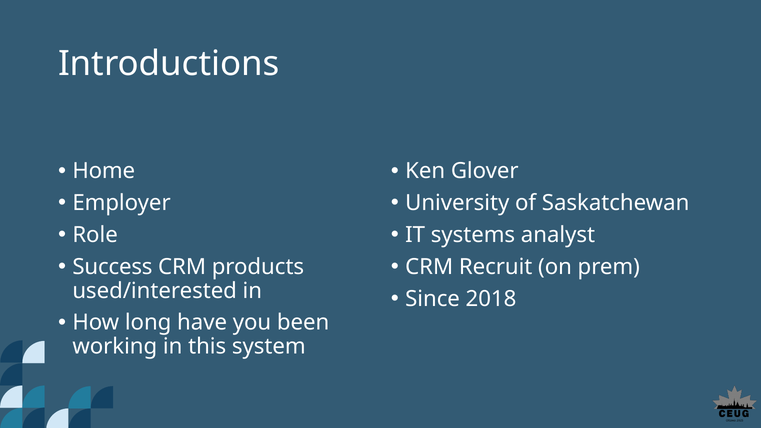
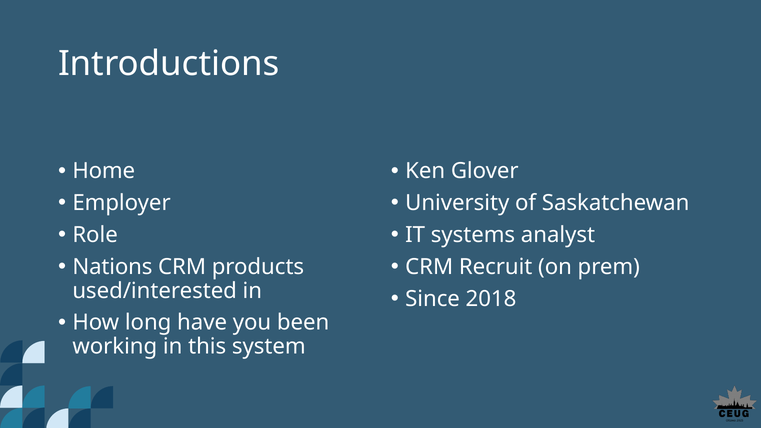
Success: Success -> Nations
